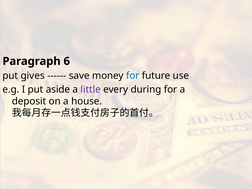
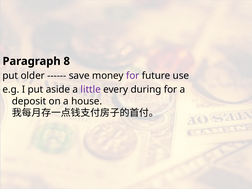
6: 6 -> 8
gives: gives -> older
for at (133, 76) colour: blue -> purple
